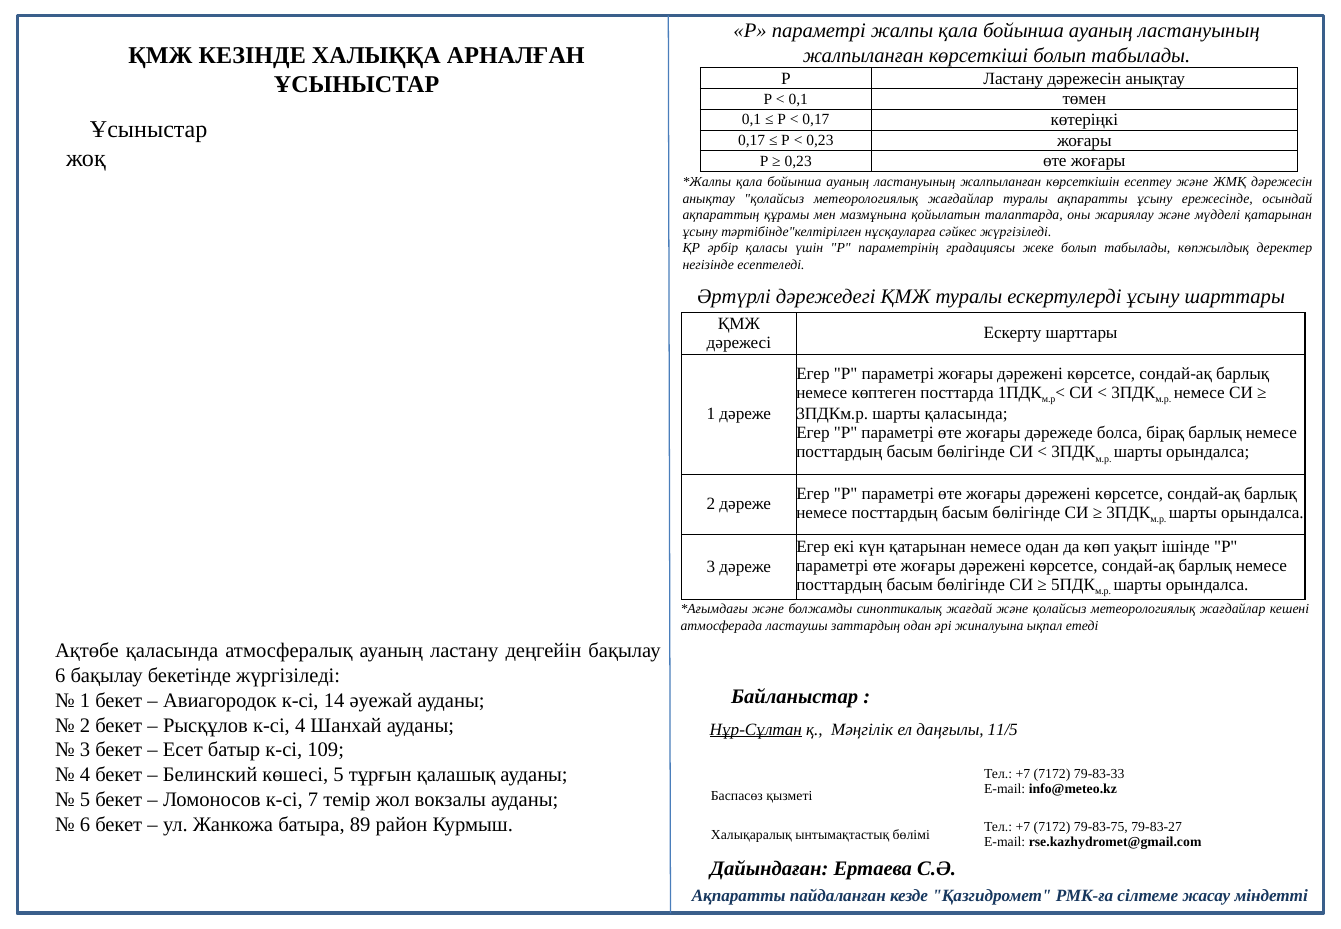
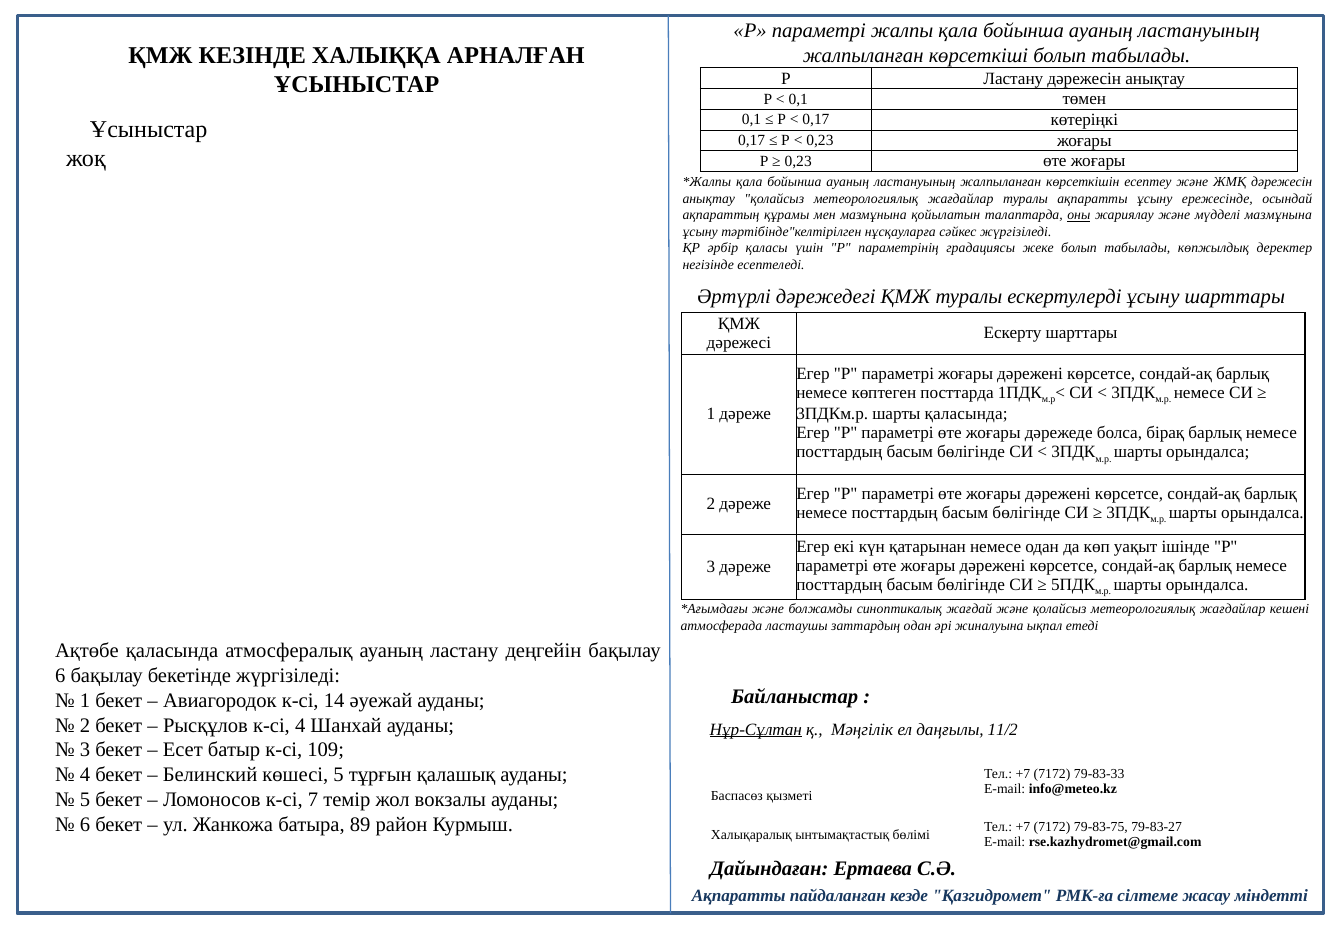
оны underline: none -> present
мүдделі қатарынан: қатарынан -> мазмұнына
11/5: 11/5 -> 11/2
